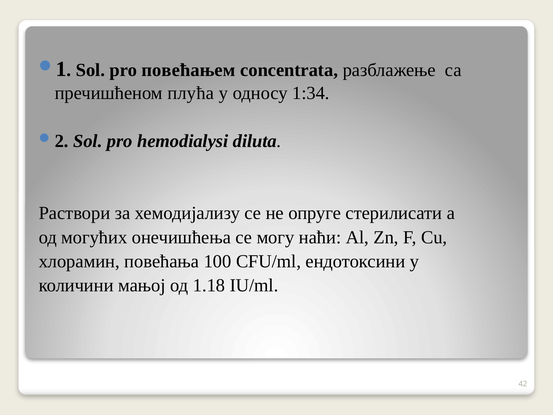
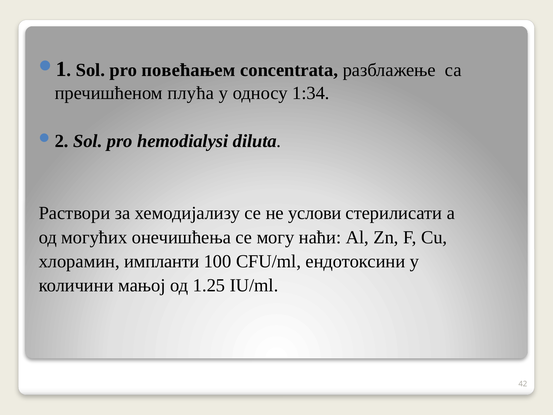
опруге: опруге -> услови
повећања: повећања -> импланти
1.18: 1.18 -> 1.25
